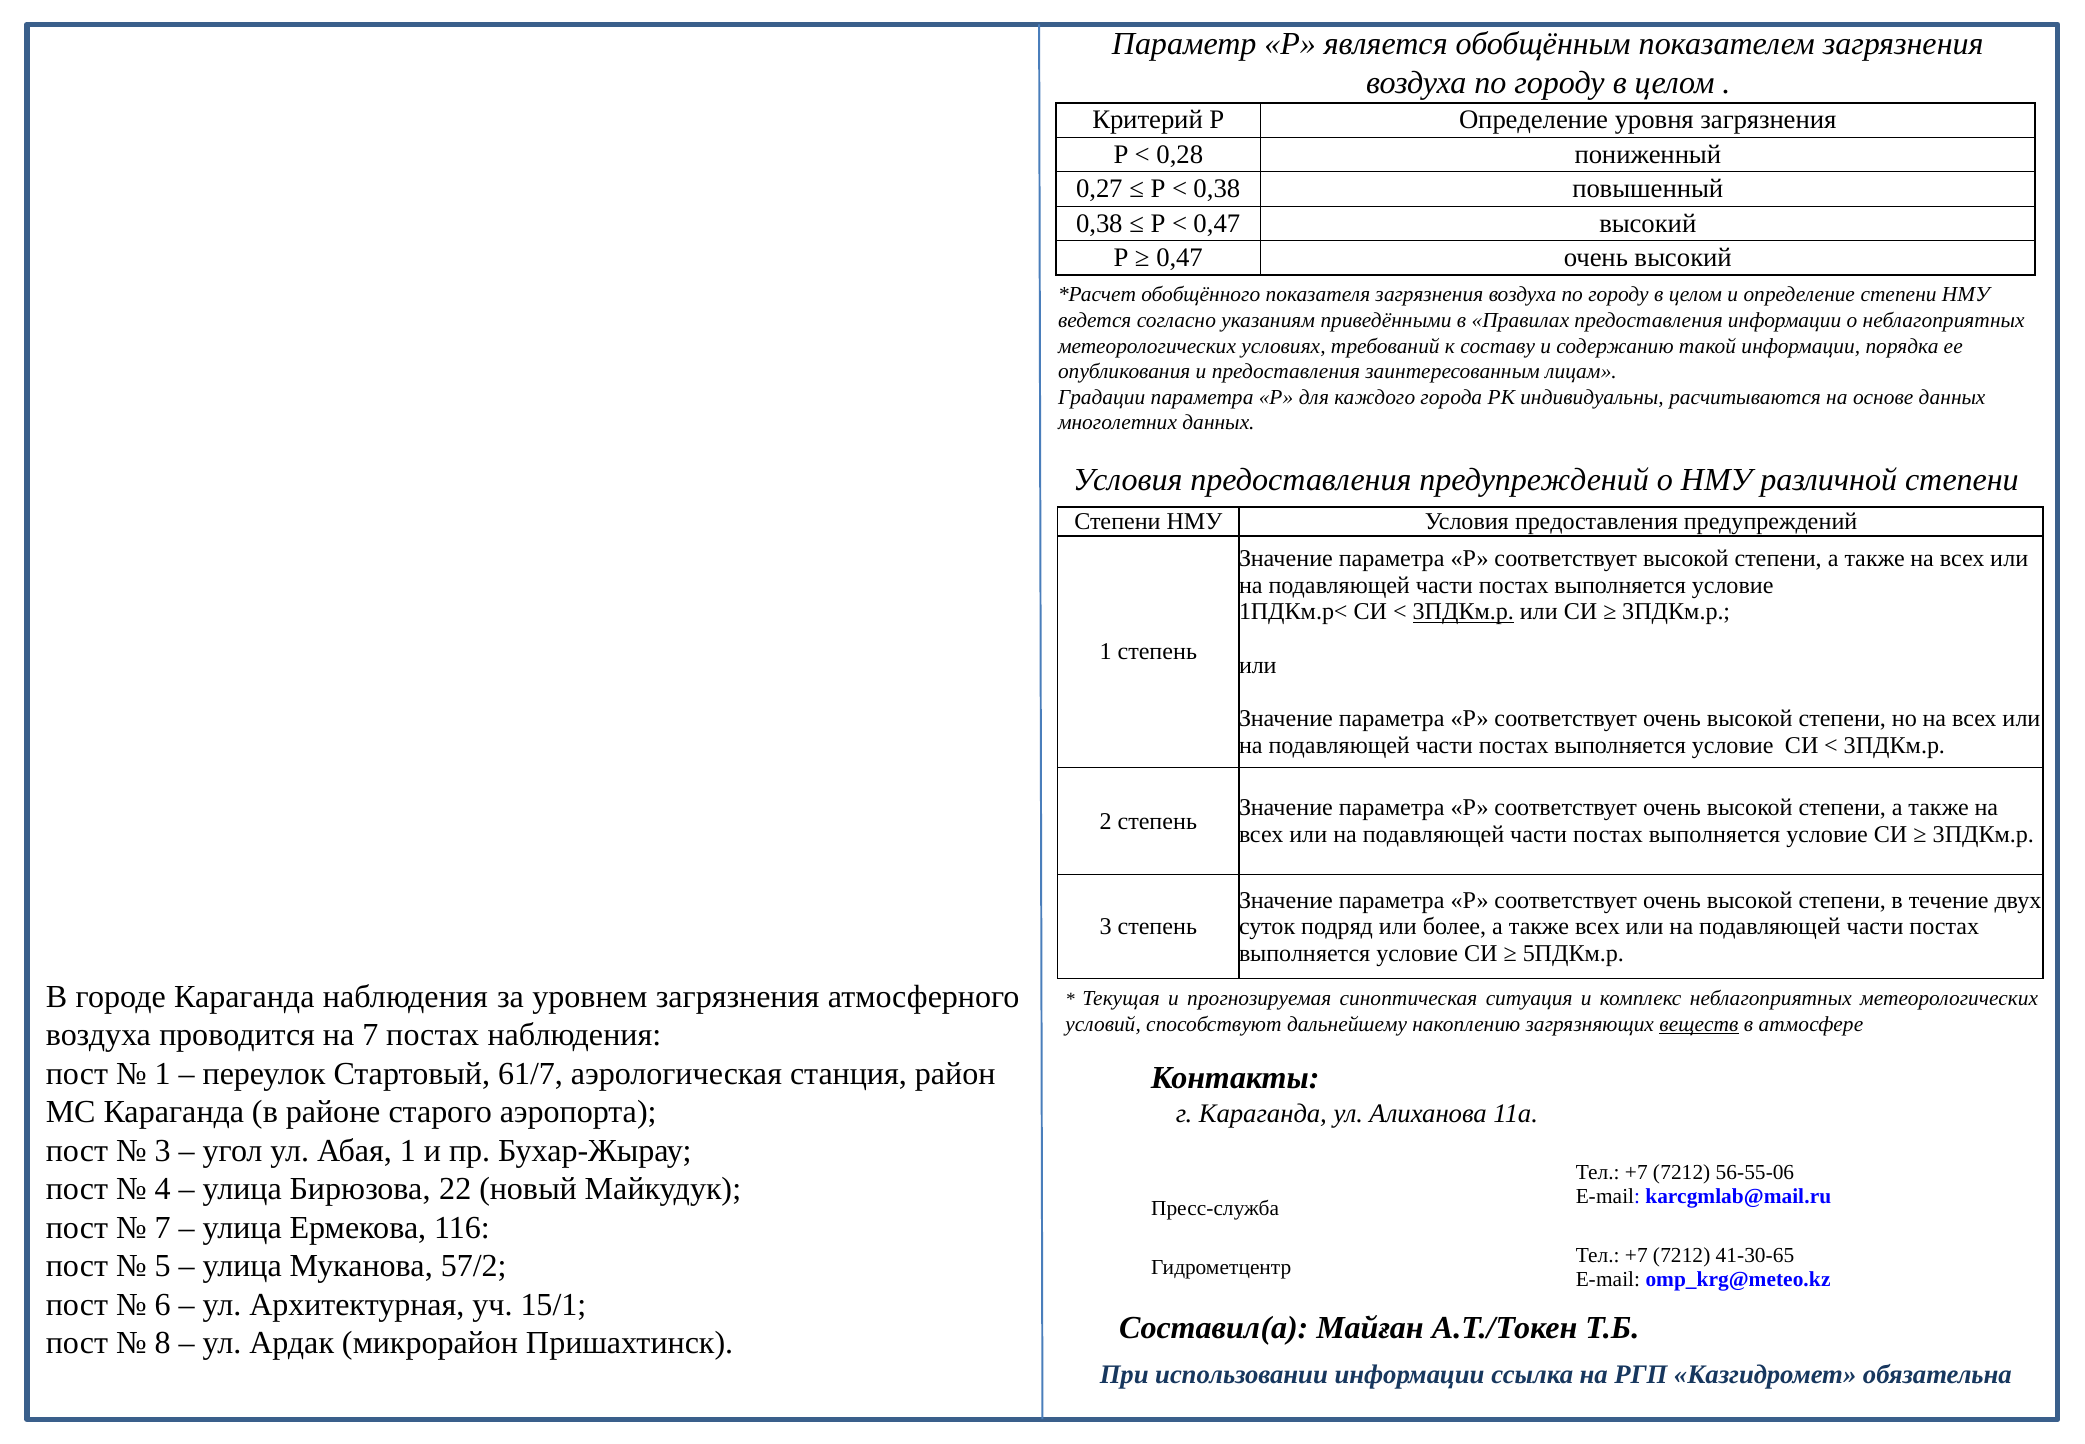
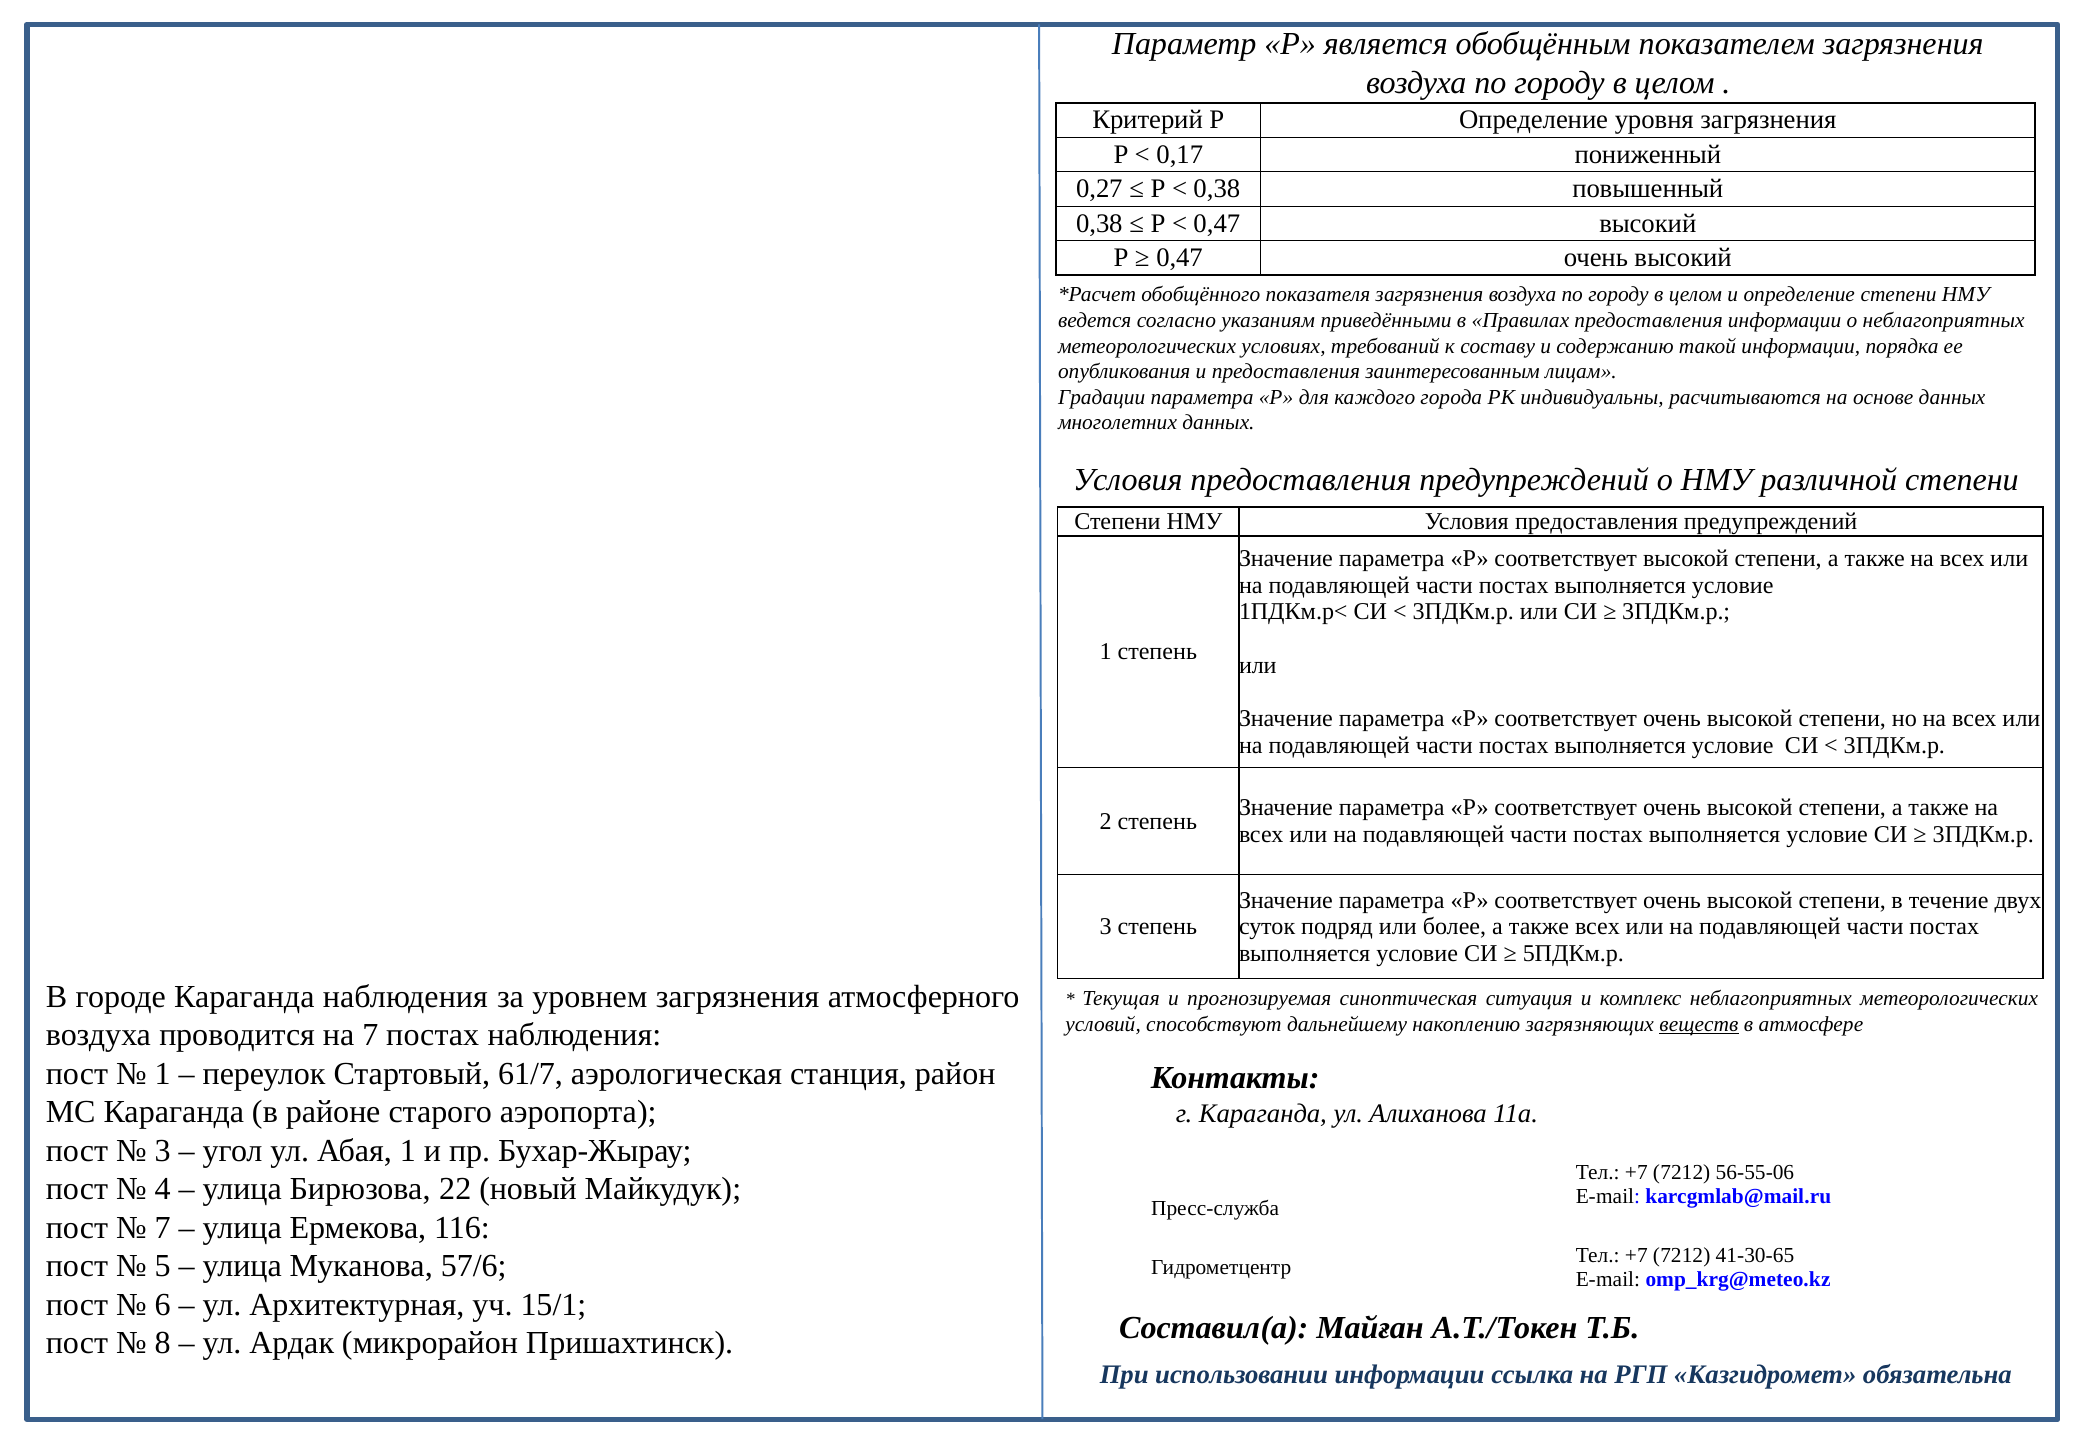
0,28: 0,28 -> 0,17
3ПДКм.р at (1463, 612) underline: present -> none
57/2: 57/2 -> 57/6
